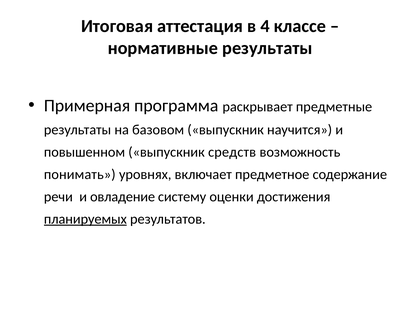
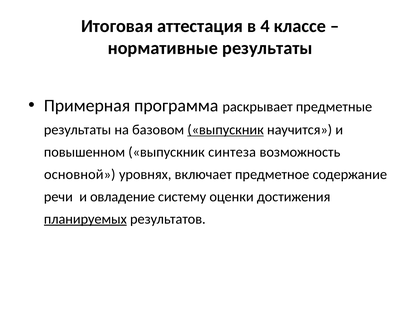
выпускник at (226, 130) underline: none -> present
средств: средств -> синтеза
понимать: понимать -> основной
